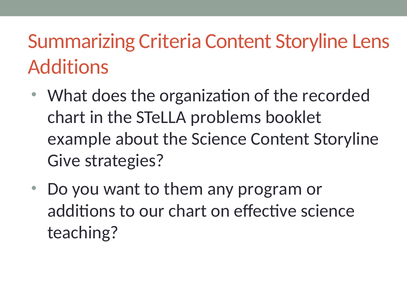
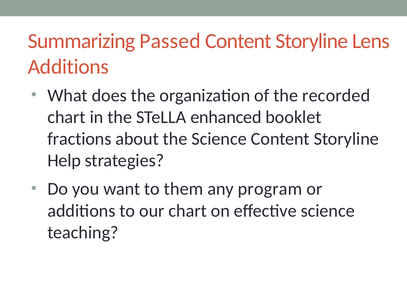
Criteria: Criteria -> Passed
problems: problems -> enhanced
example: example -> fractions
Give: Give -> Help
